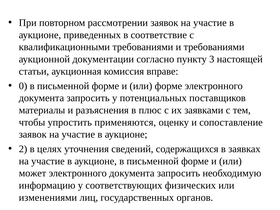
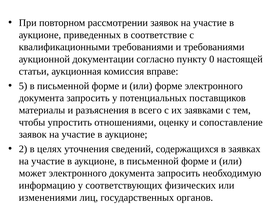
3: 3 -> 0
0: 0 -> 5
плюс: плюс -> всего
применяются: применяются -> отношениями
